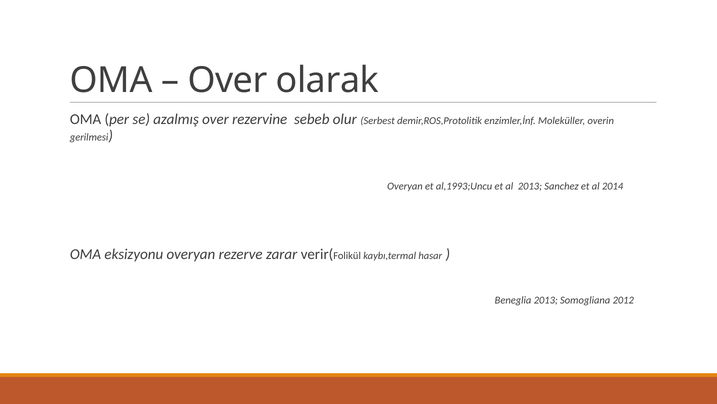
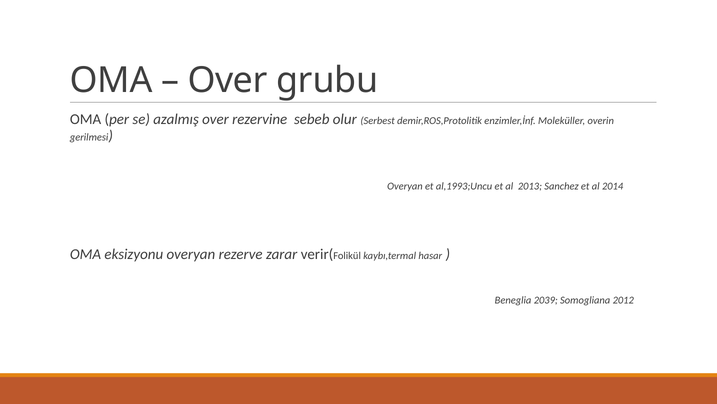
olarak: olarak -> grubu
Beneglia 2013: 2013 -> 2039
